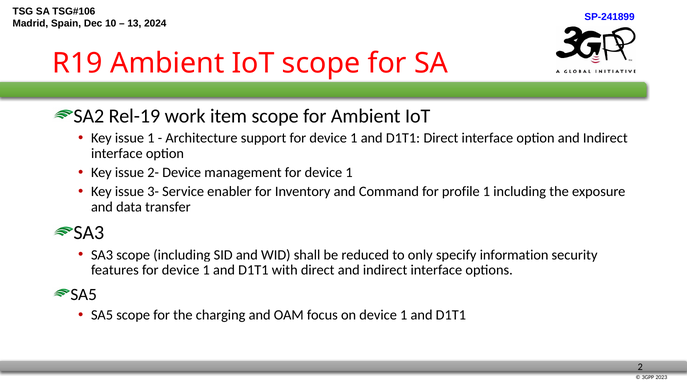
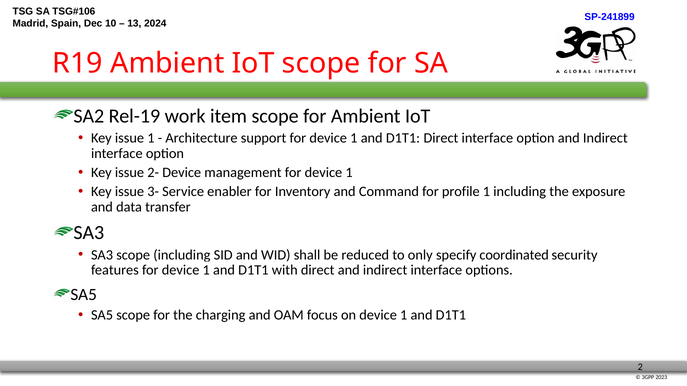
information: information -> coordinated
